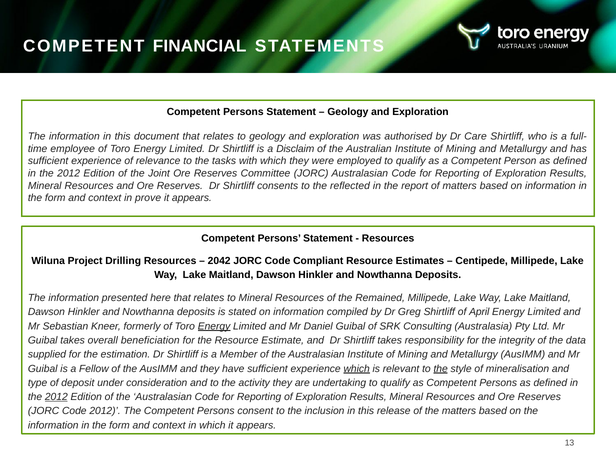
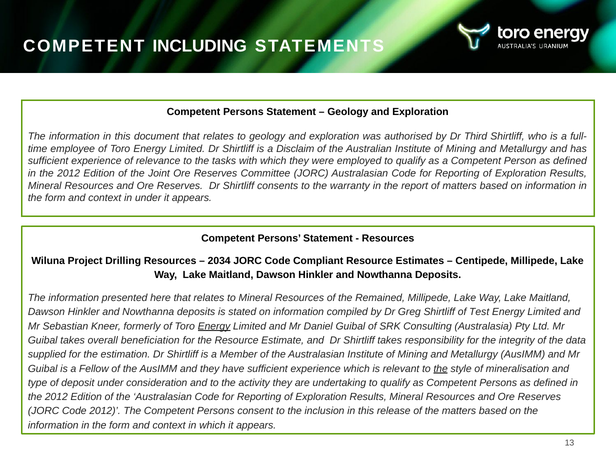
FINANCIAL: FINANCIAL -> INCLUDING
Care: Care -> Third
reflected: reflected -> warranty
in prove: prove -> under
2042: 2042 -> 2034
April: April -> Test
which at (357, 369) underline: present -> none
2012 at (56, 397) underline: present -> none
